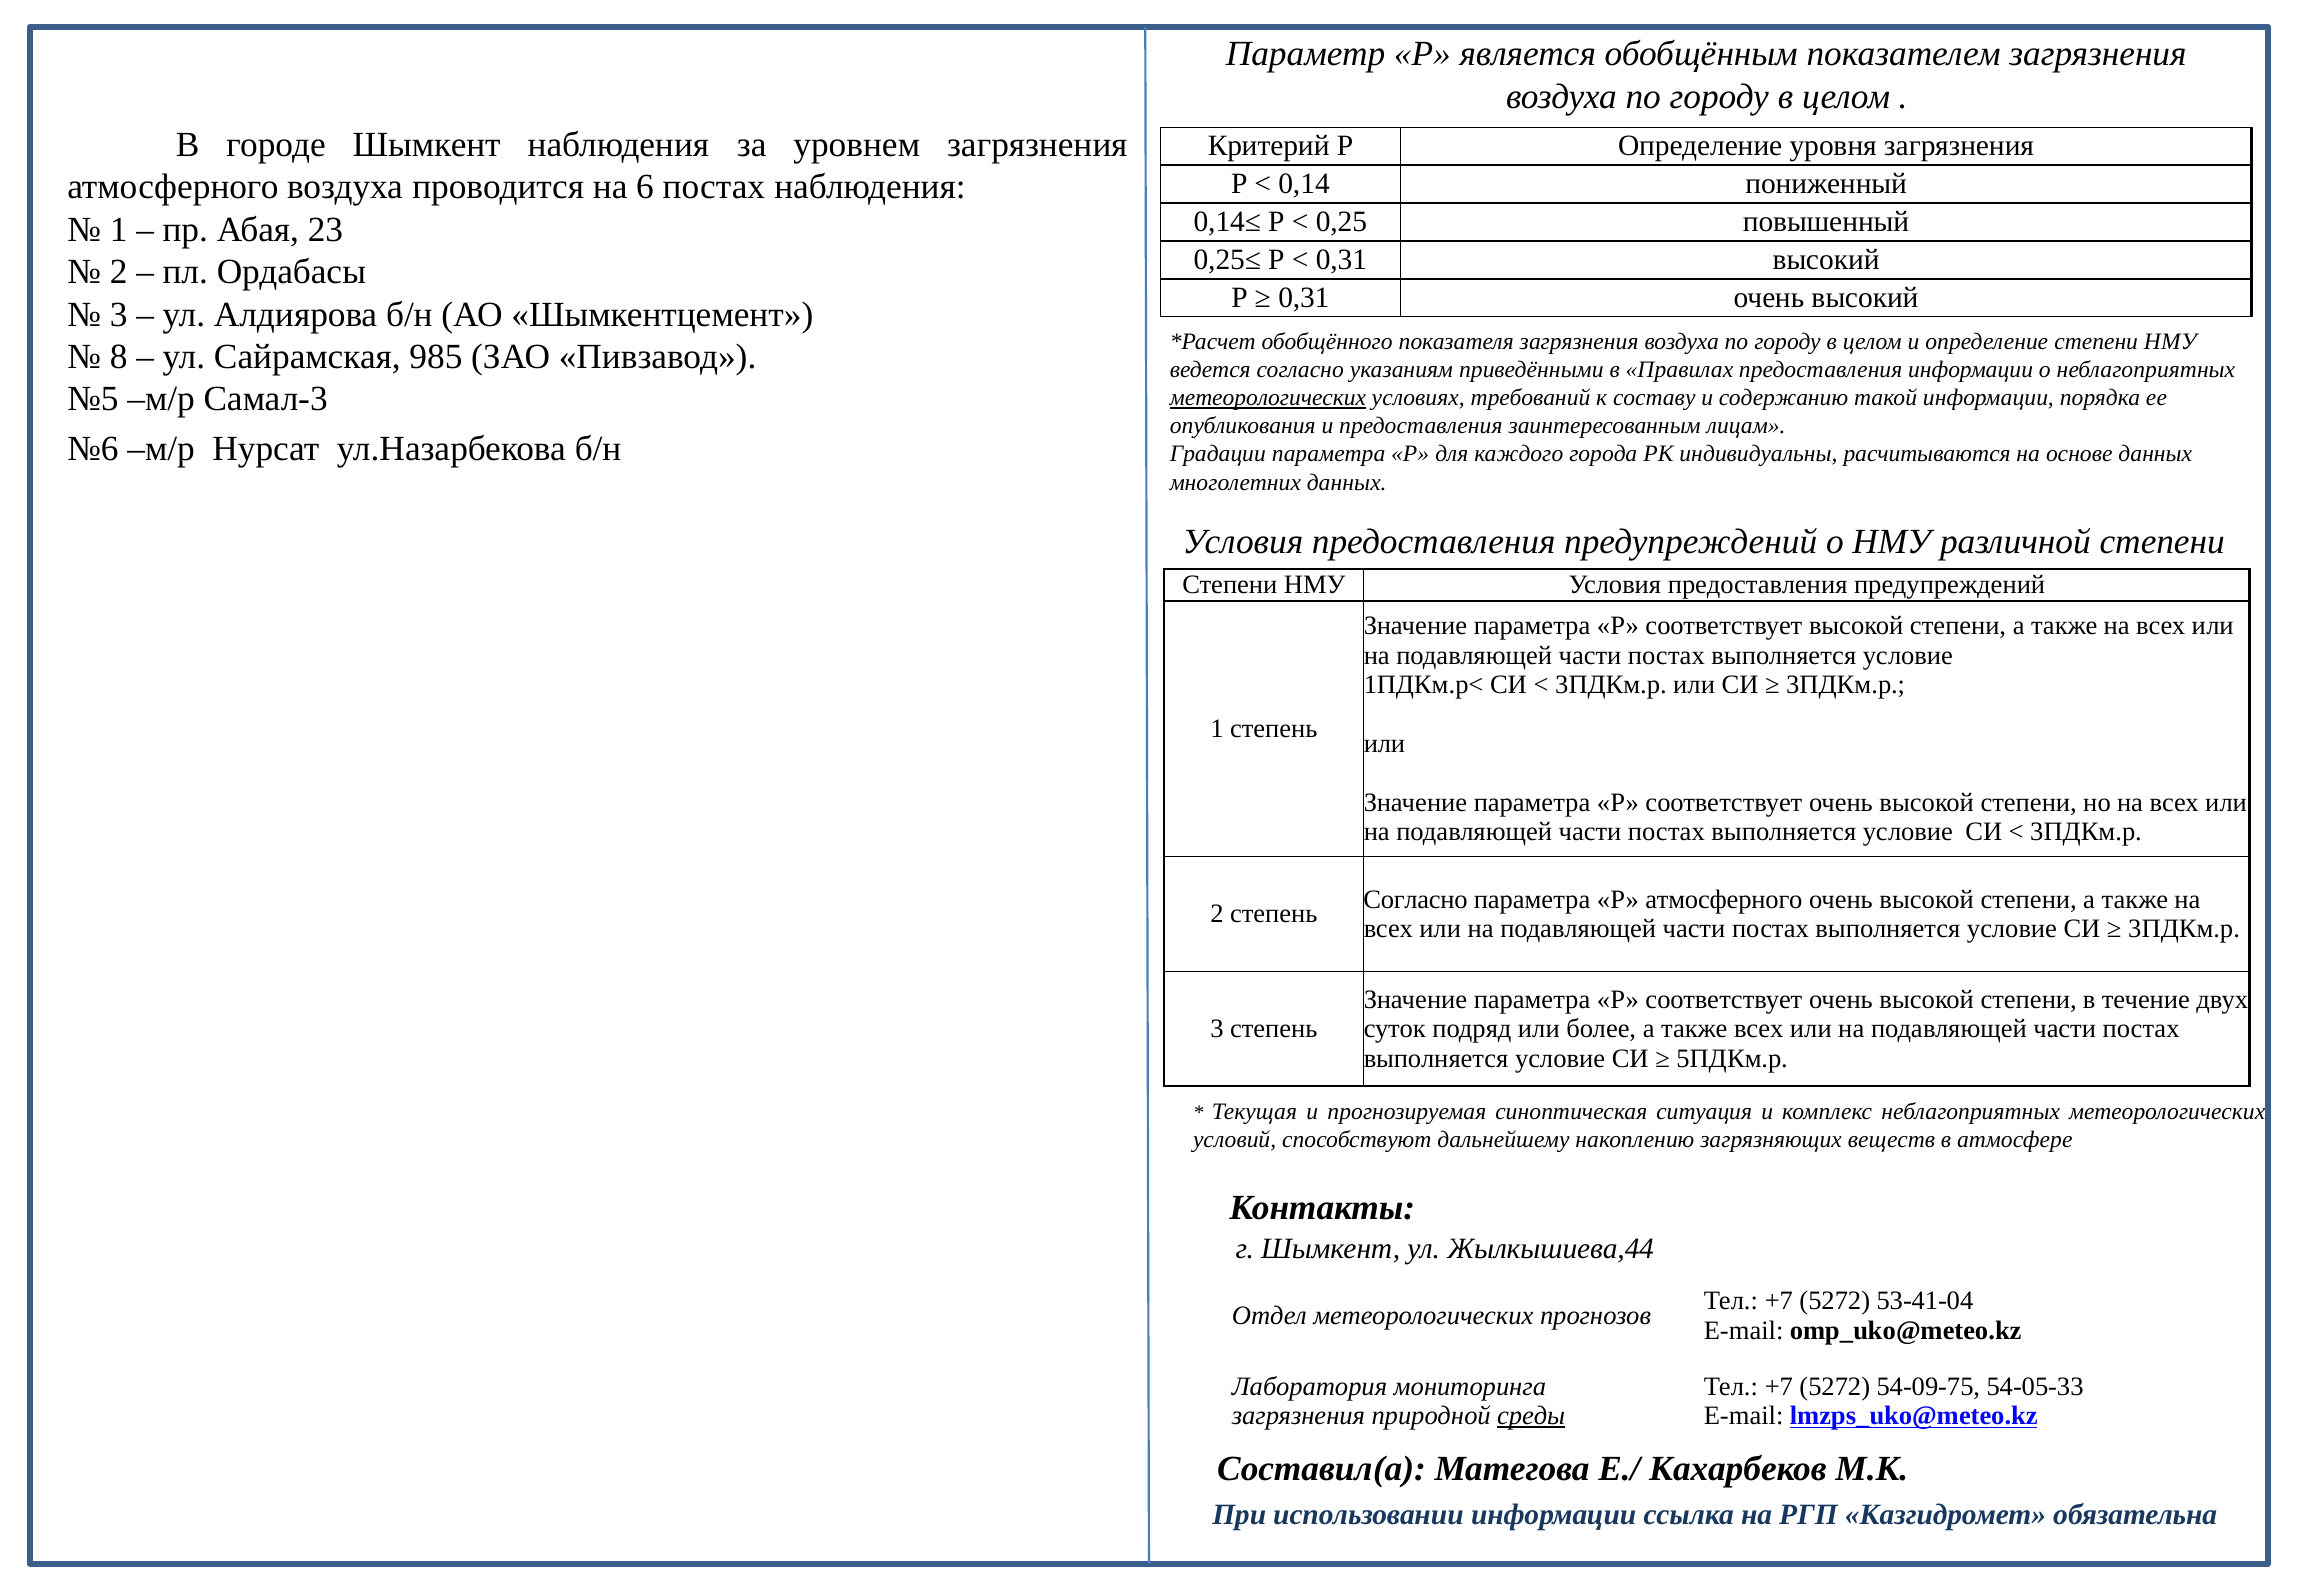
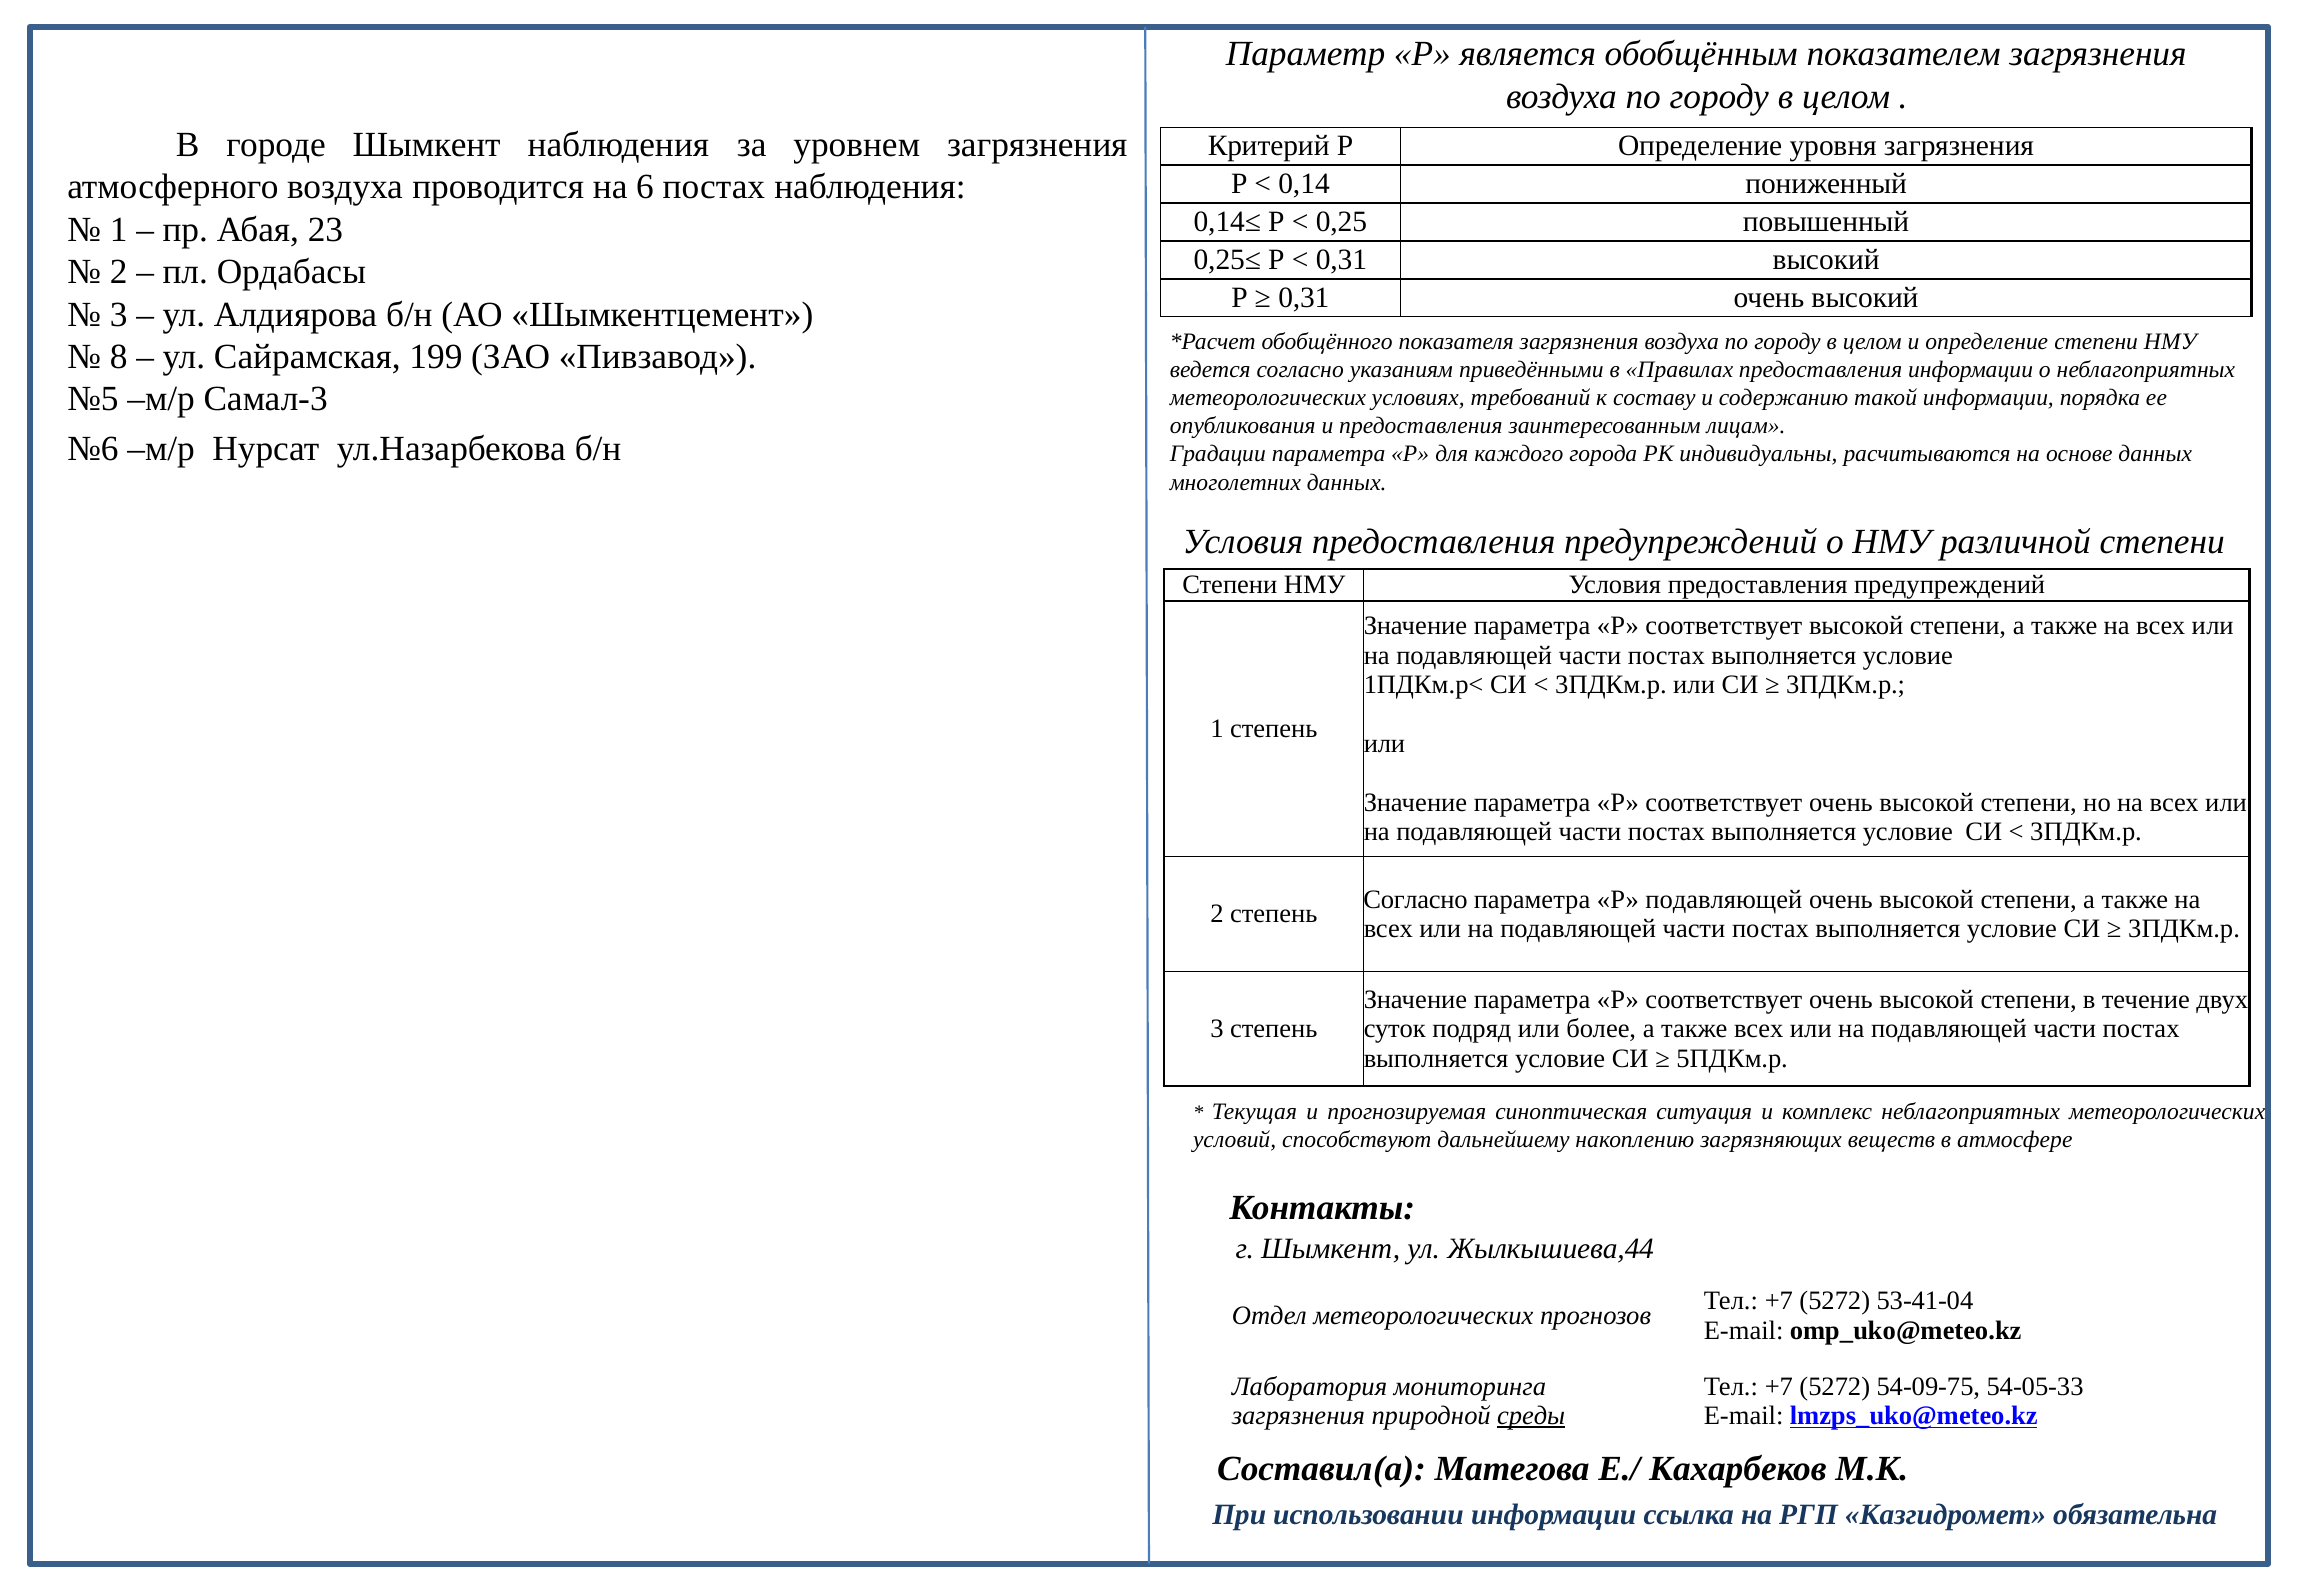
985: 985 -> 199
метеорологических at (1268, 398) underline: present -> none
Р атмосферного: атмосферного -> подавляющей
